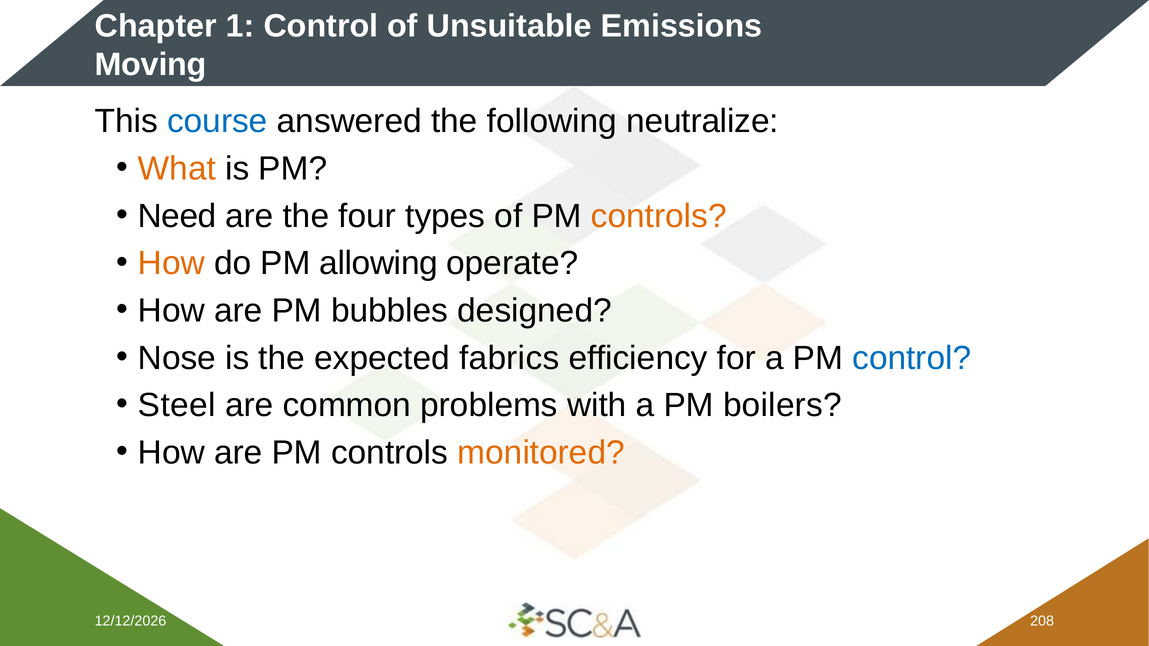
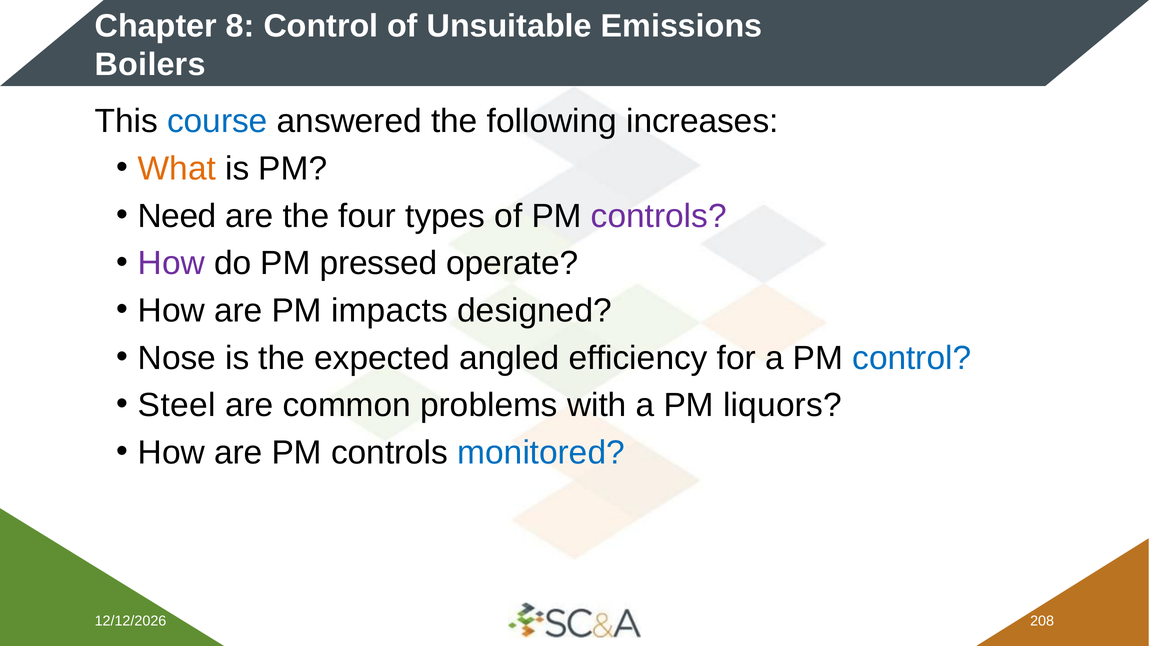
1: 1 -> 8
Moving: Moving -> Boilers
neutralize: neutralize -> increases
controls at (659, 216) colour: orange -> purple
How at (171, 263) colour: orange -> purple
allowing: allowing -> pressed
bubbles: bubbles -> impacts
fabrics: fabrics -> angled
boilers: boilers -> liquors
monitored colour: orange -> blue
